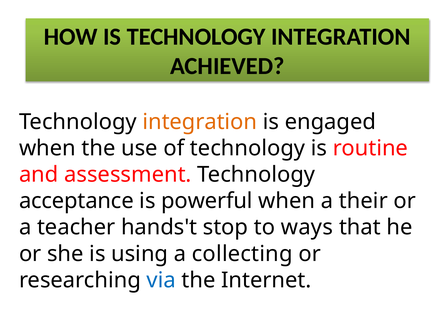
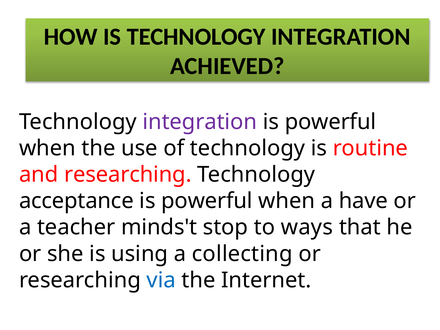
integration at (200, 122) colour: orange -> purple
engaged at (330, 122): engaged -> powerful
and assessment: assessment -> researching
their: their -> have
hands't: hands't -> minds't
